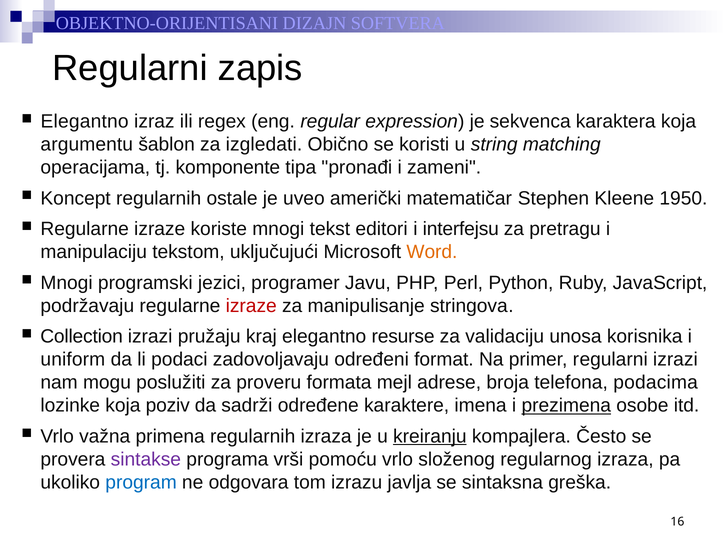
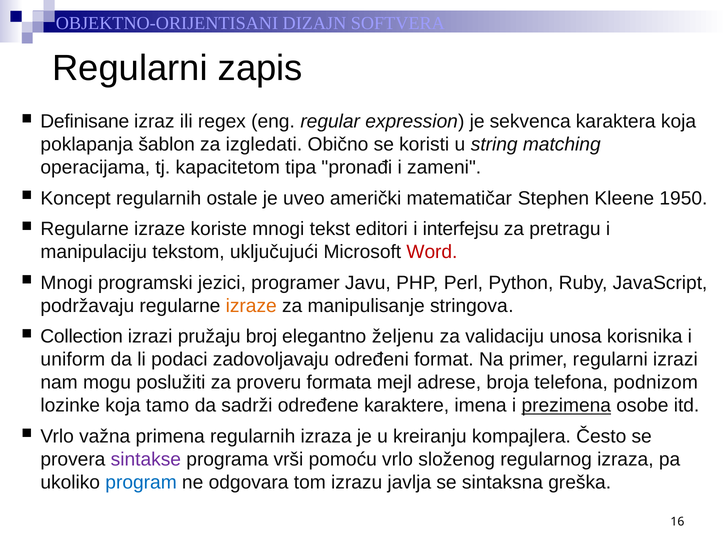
Elegantno at (85, 121): Elegantno -> Definisane
argumentu: argumentu -> poklapanja
komponente: komponente -> kapacitetom
Word colour: orange -> red
izraze at (251, 306) colour: red -> orange
kraj: kraj -> broj
resurse: resurse -> željenu
podacima: podacima -> podnizom
poziv: poziv -> tamo
kreiranju underline: present -> none
